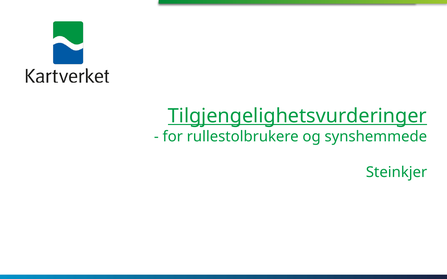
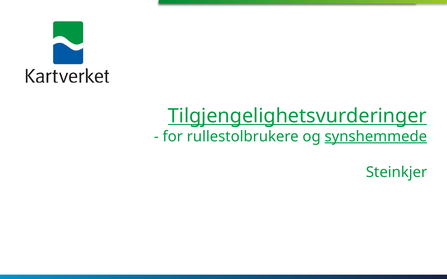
synshemmede underline: none -> present
